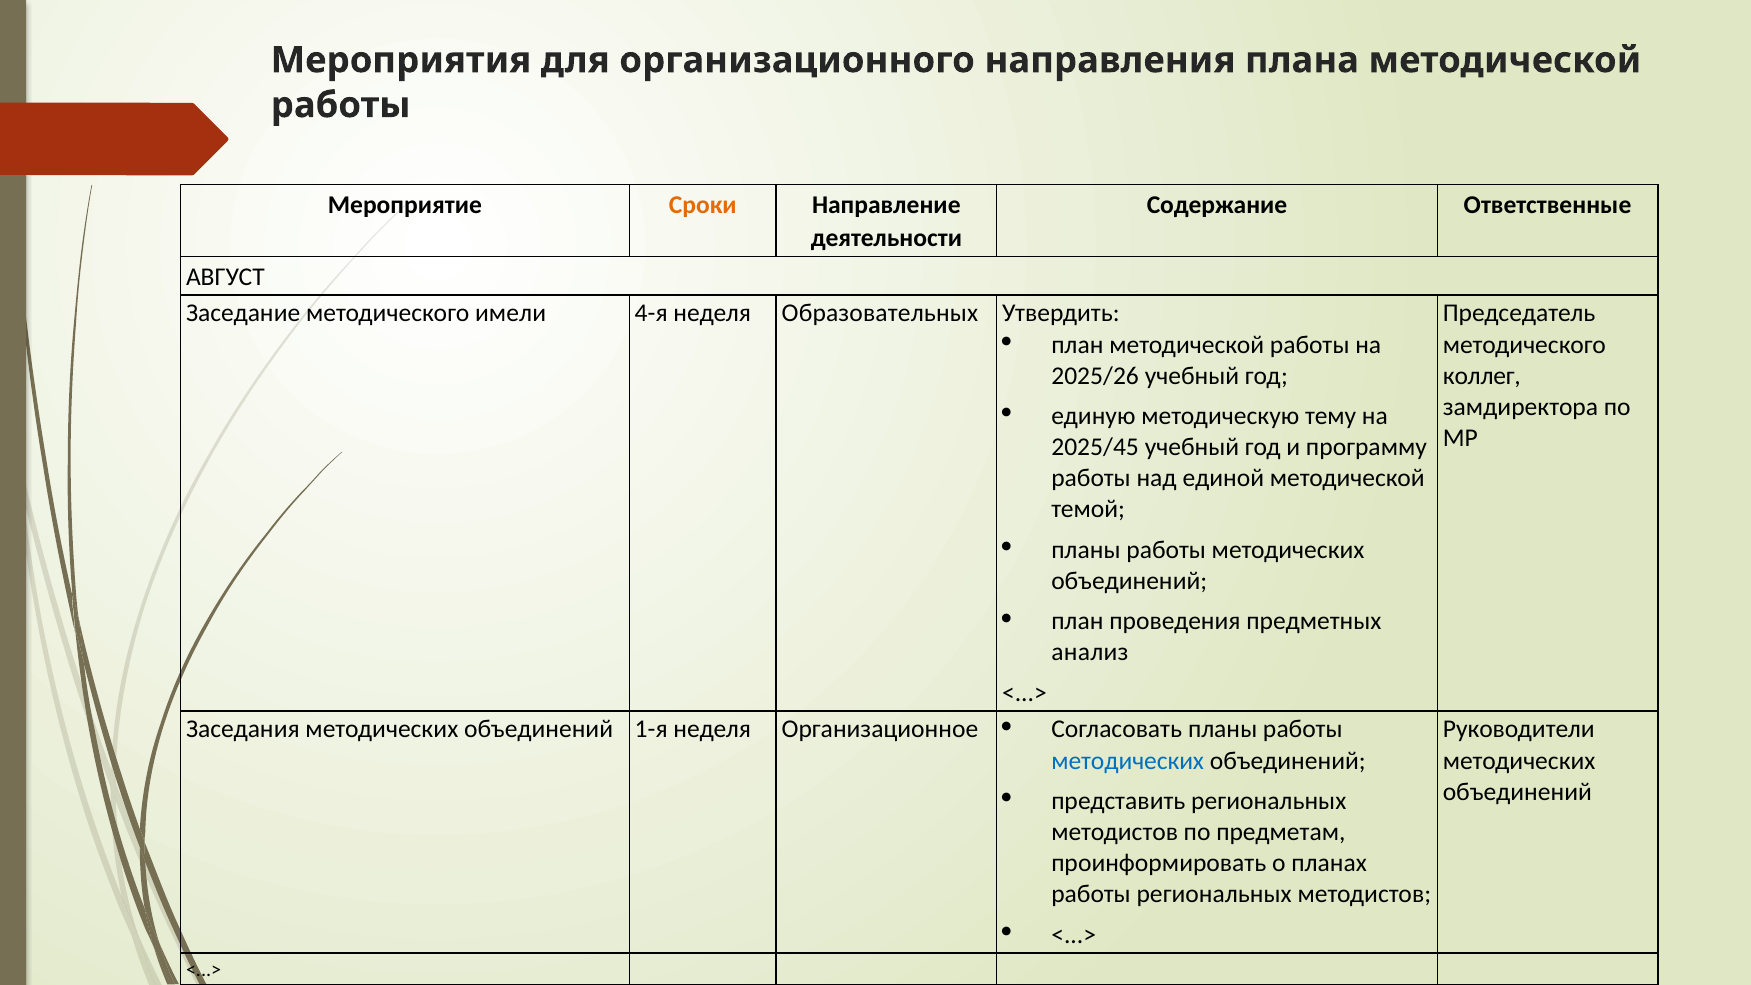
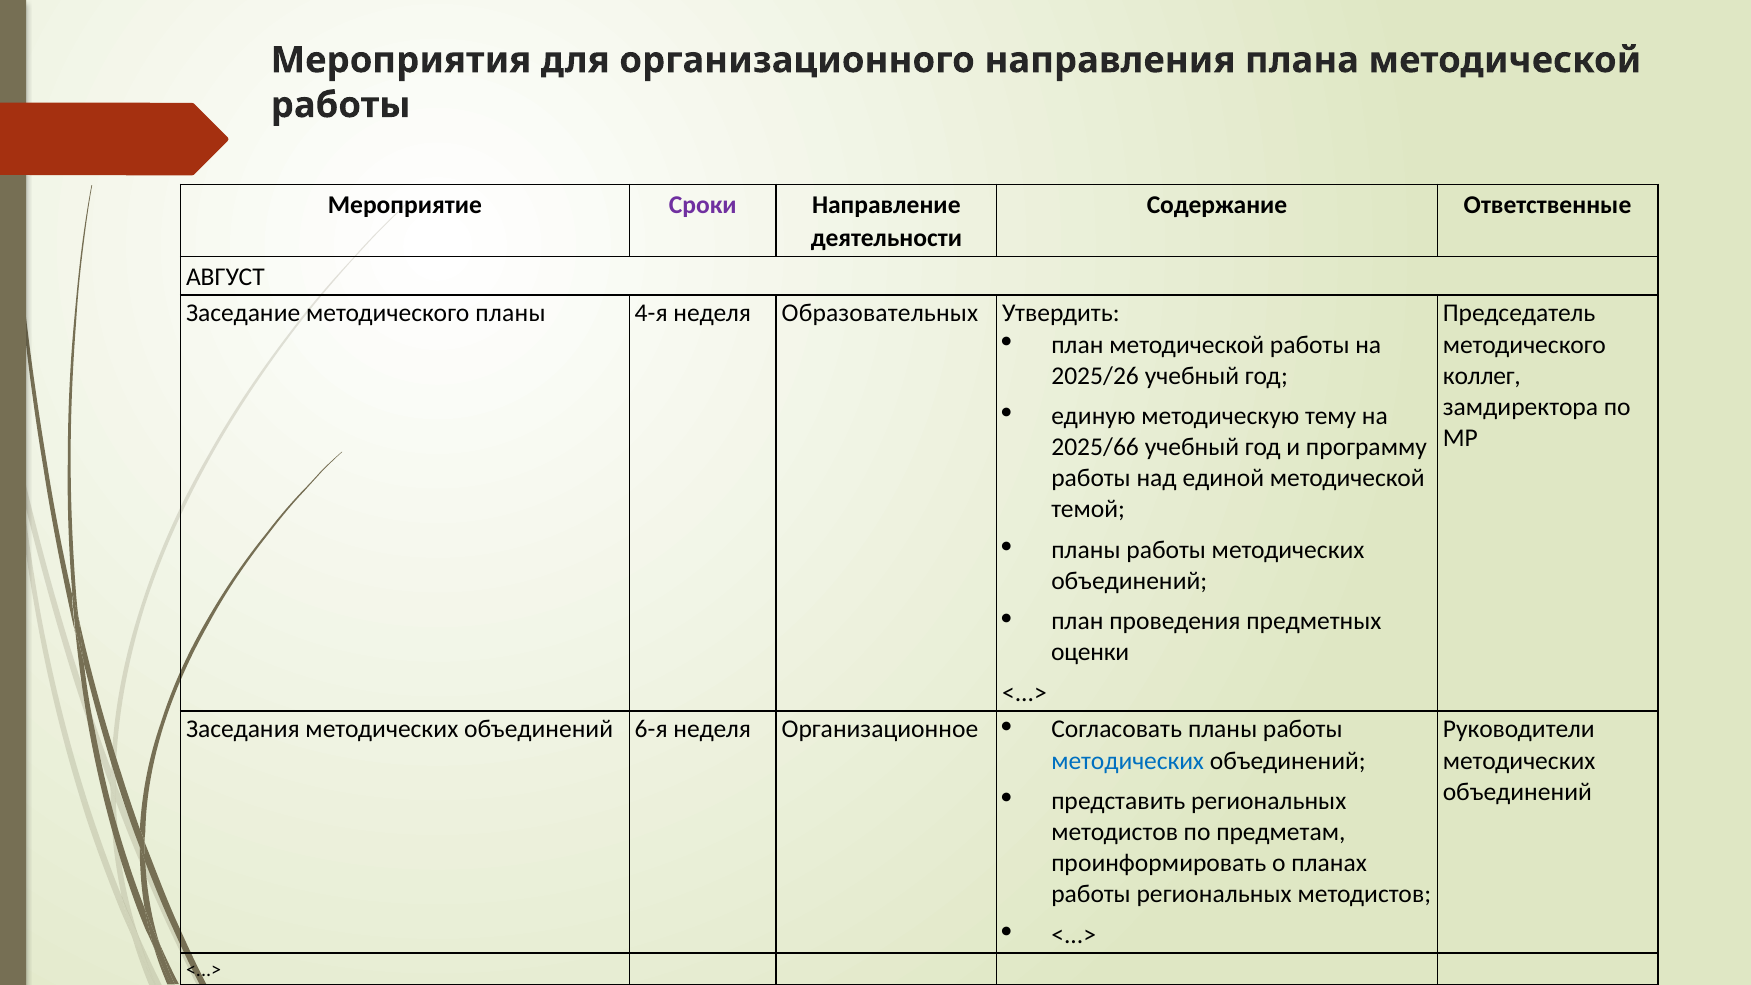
Сроки colour: orange -> purple
методического имели: имели -> планы
2025/45: 2025/45 -> 2025/66
анализ: анализ -> оценки
1-я: 1-я -> 6-я
